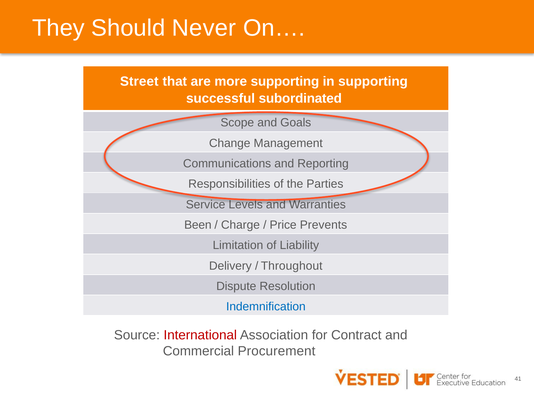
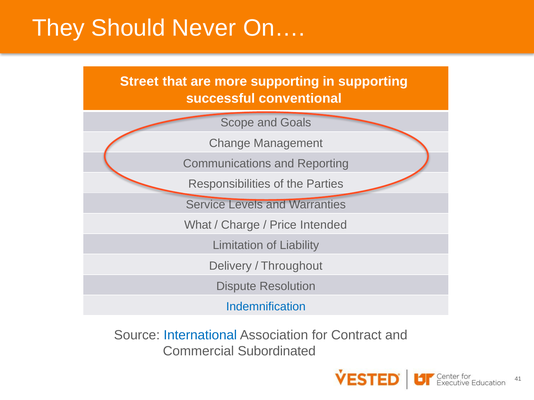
subordinated: subordinated -> conventional
Been: Been -> What
Prevents: Prevents -> Intended
International colour: red -> blue
Procurement: Procurement -> Subordinated
